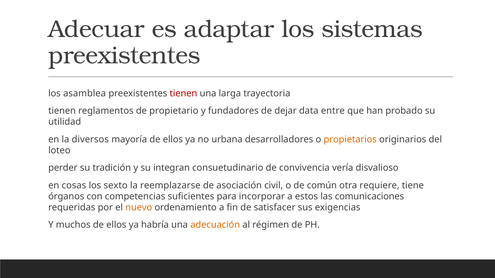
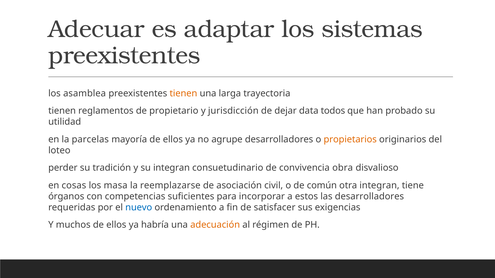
tienen at (183, 94) colour: red -> orange
fundadores: fundadores -> jurisdicción
entre: entre -> todos
diversos: diversos -> parcelas
urbana: urbana -> agrupe
vería: vería -> obra
sexto: sexto -> masa
otra requiere: requiere -> integran
las comunicaciones: comunicaciones -> desarrolladores
nuevo colour: orange -> blue
